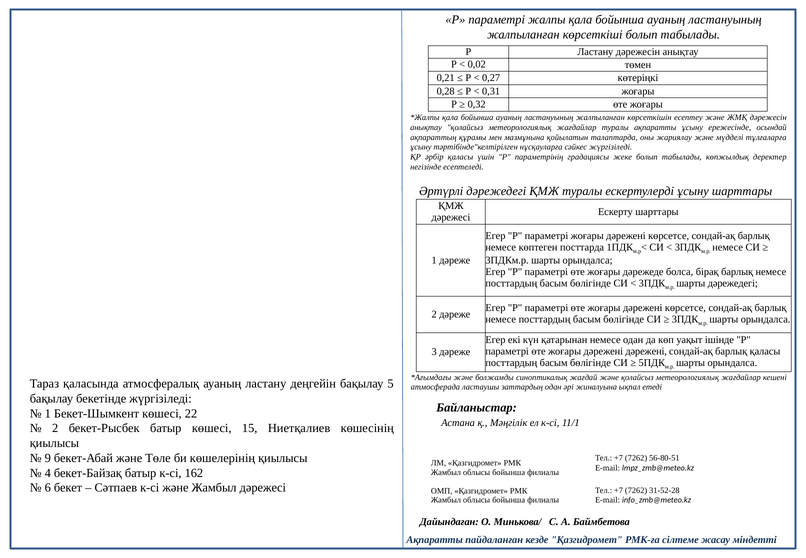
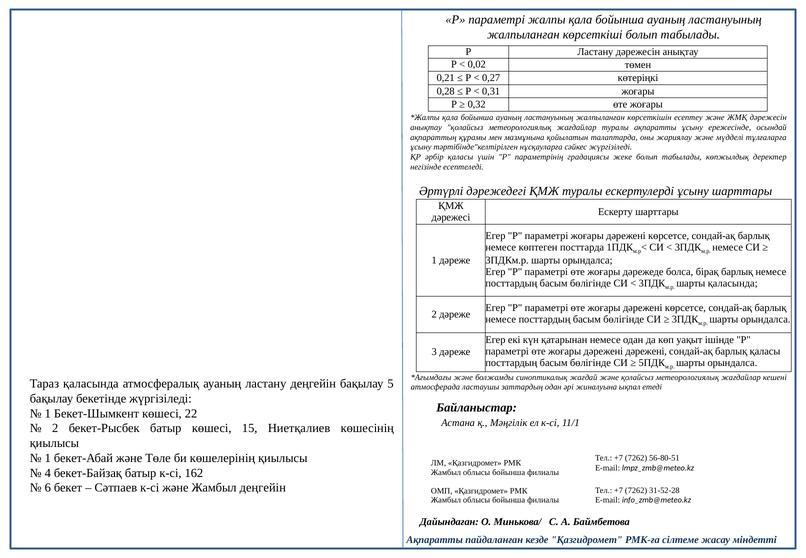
шарты дәрежедегі: дәрежедегі -> қаласында
9 at (48, 458): 9 -> 1
Жамбыл дәрежесі: дәрежесі -> деңгейін
